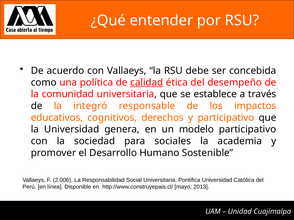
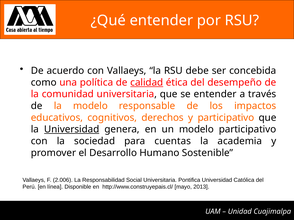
se establece: establece -> entender
la integró: integró -> modelo
Universidad at (72, 130) underline: none -> present
sociales: sociales -> cuentas
